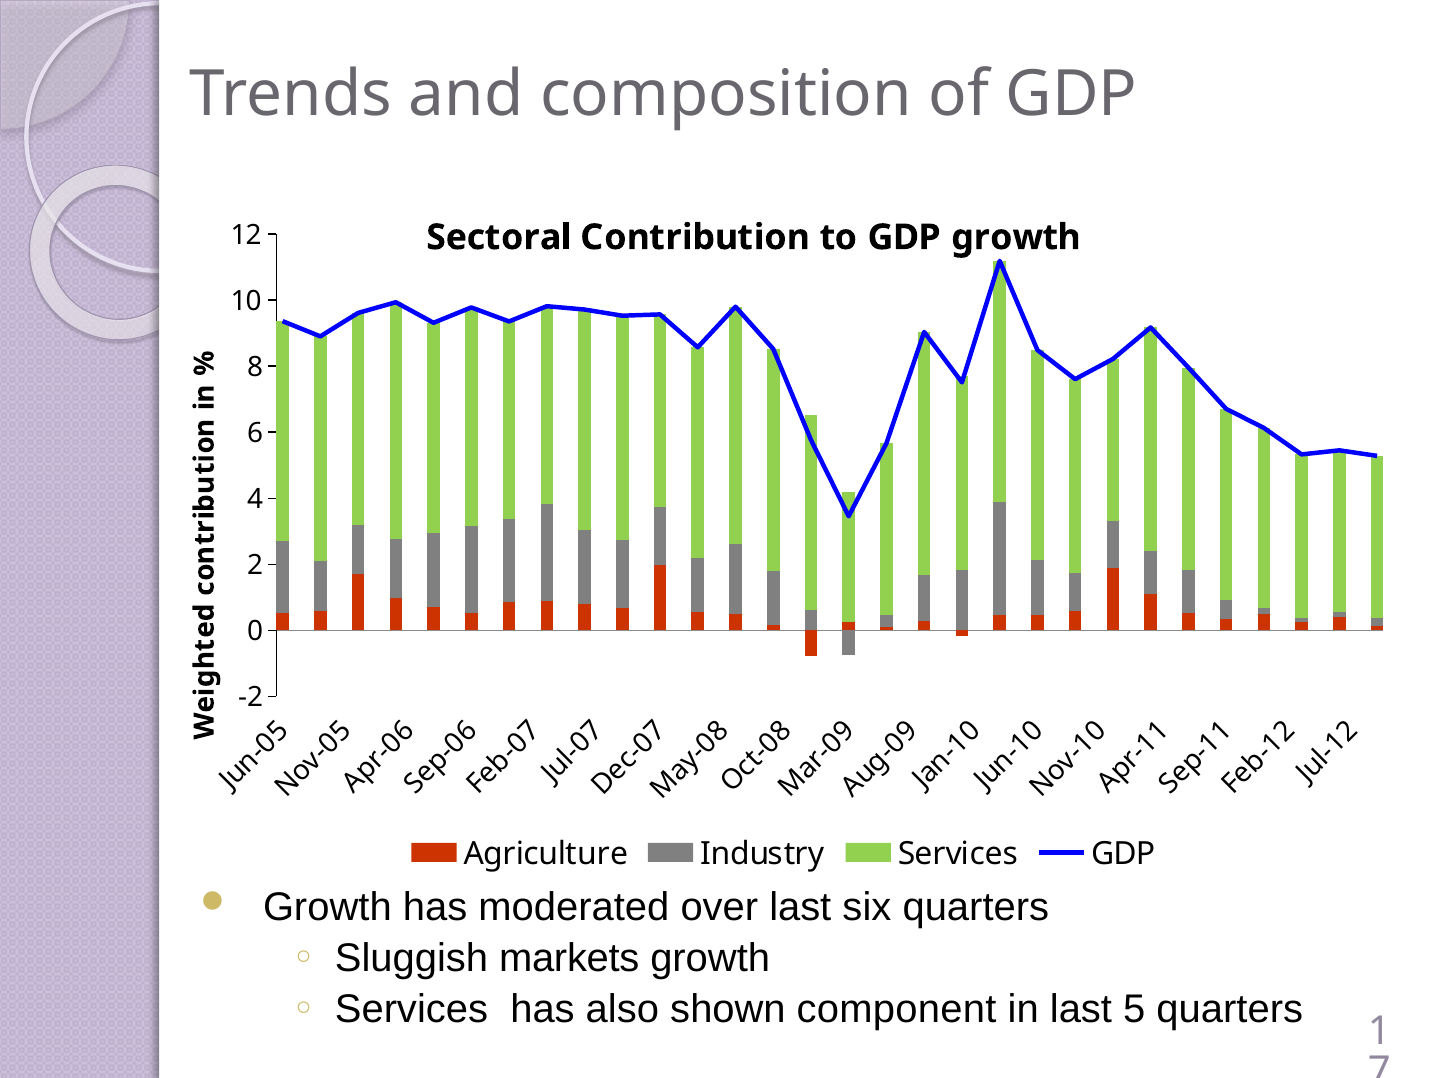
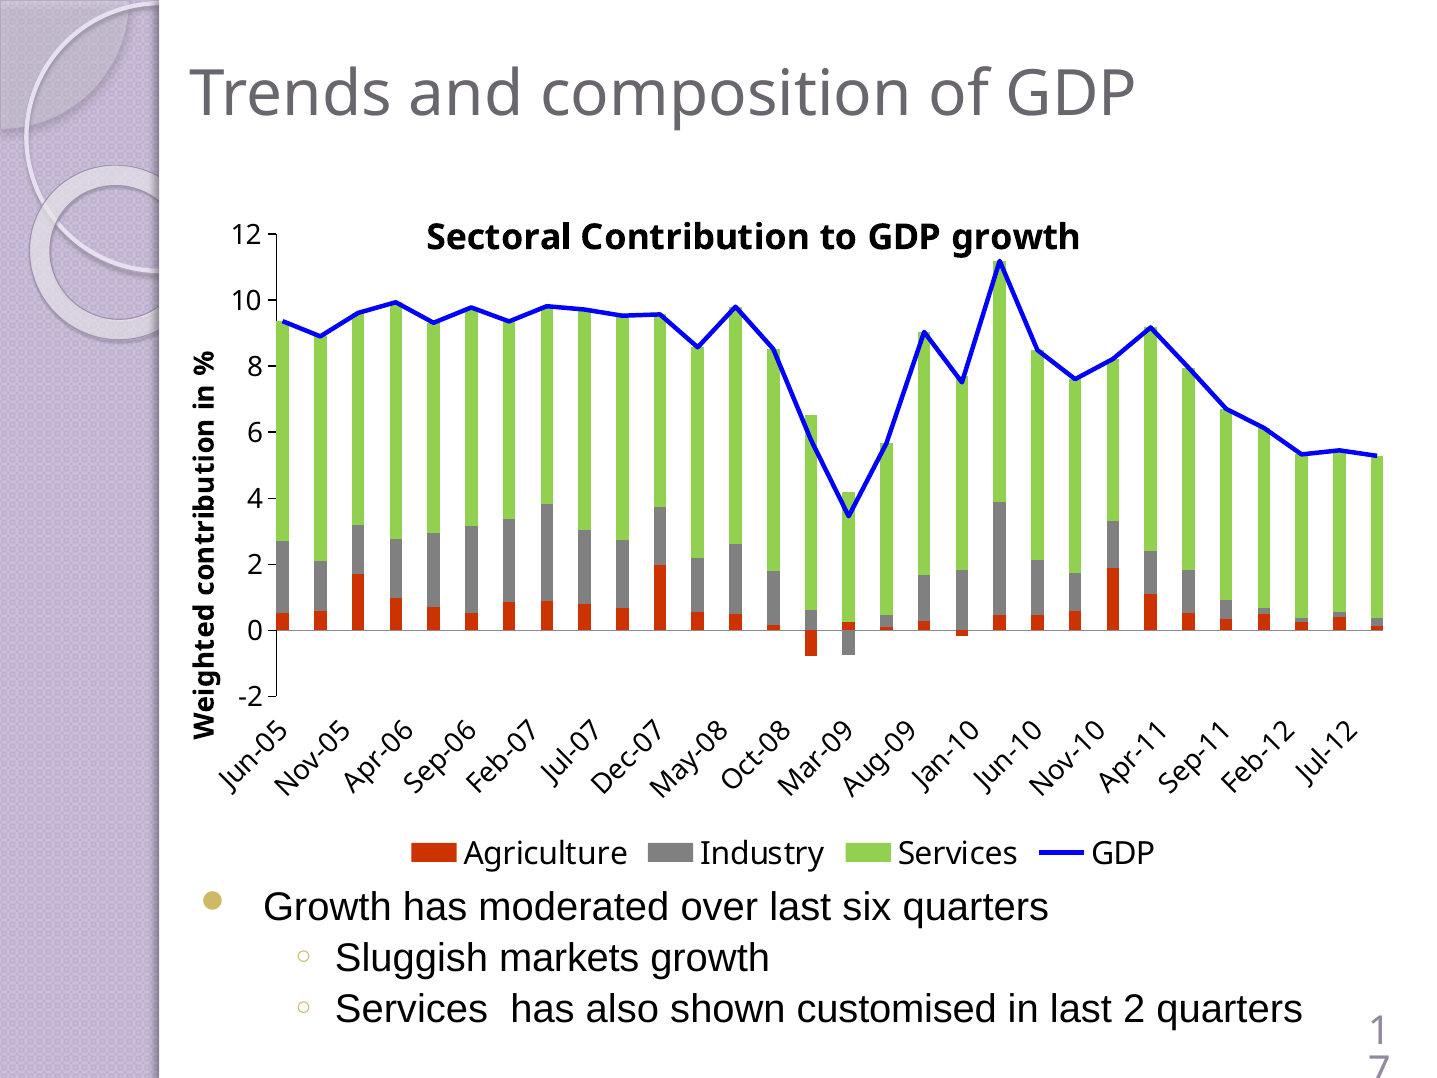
component: component -> customised
last 5: 5 -> 2
